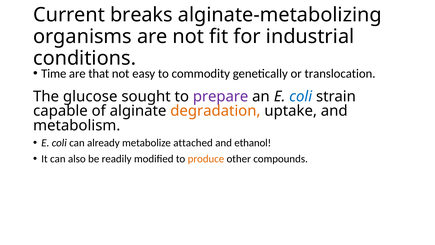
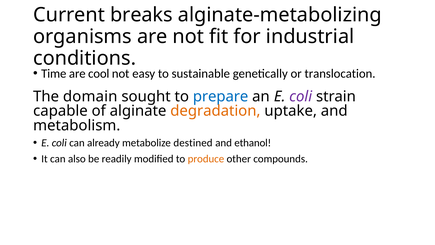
that: that -> cool
commodity: commodity -> sustainable
glucose: glucose -> domain
prepare colour: purple -> blue
coli at (301, 96) colour: blue -> purple
attached: attached -> destined
